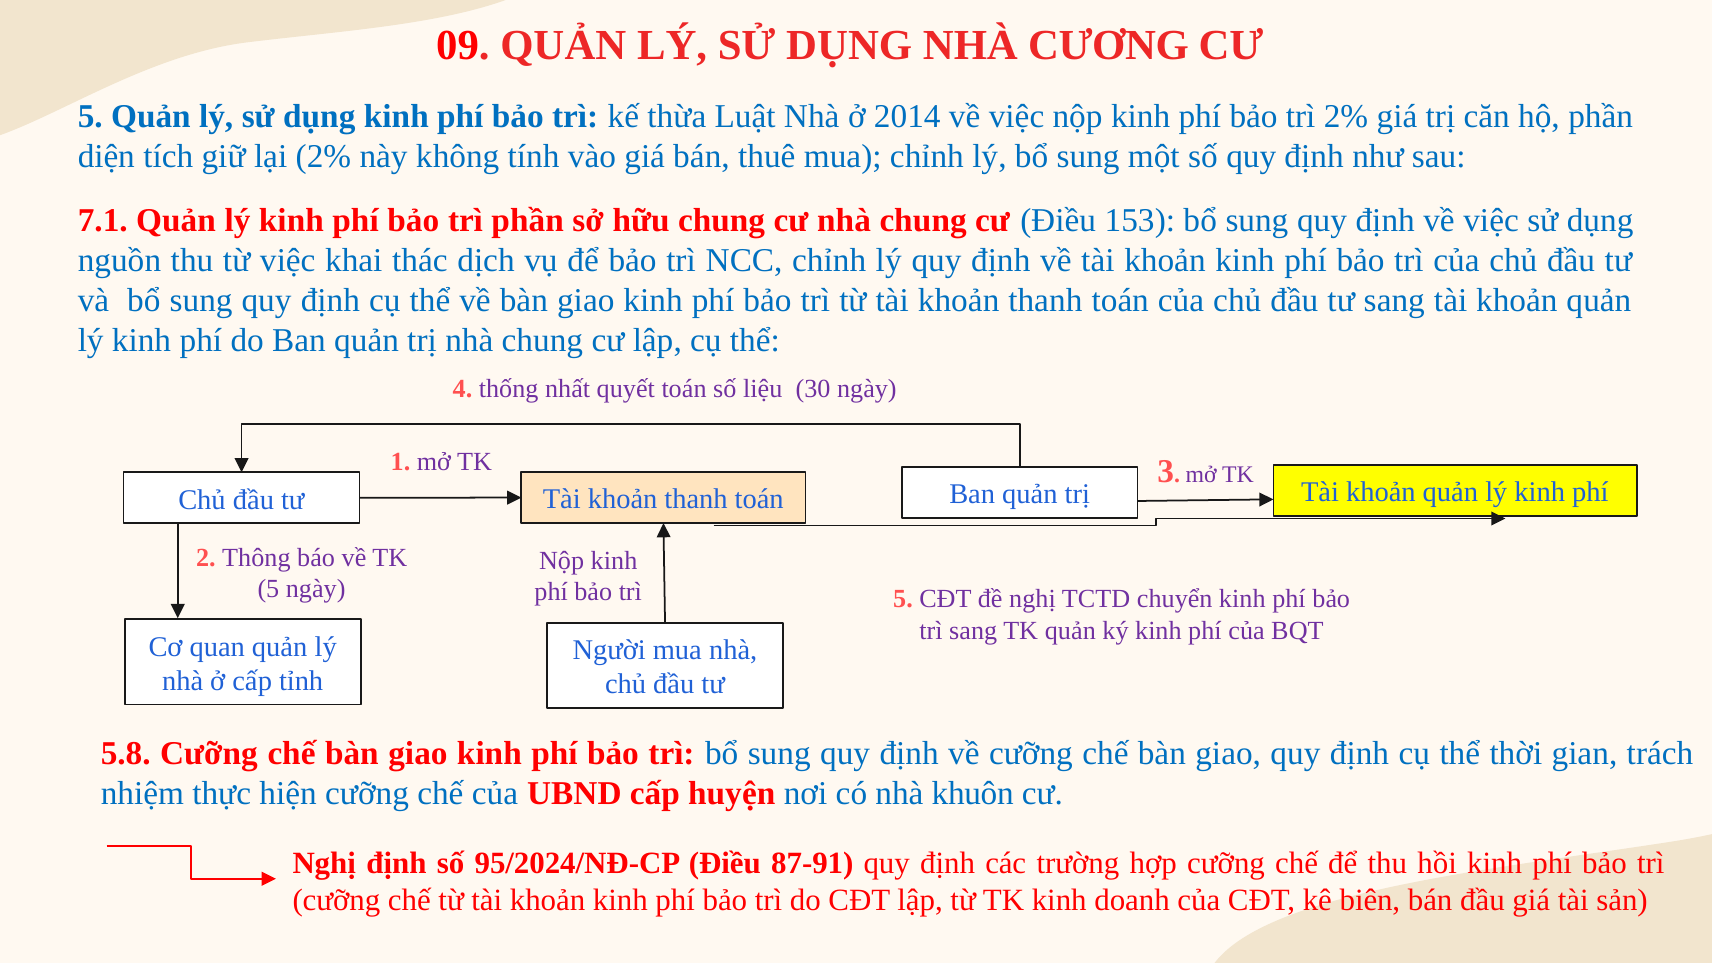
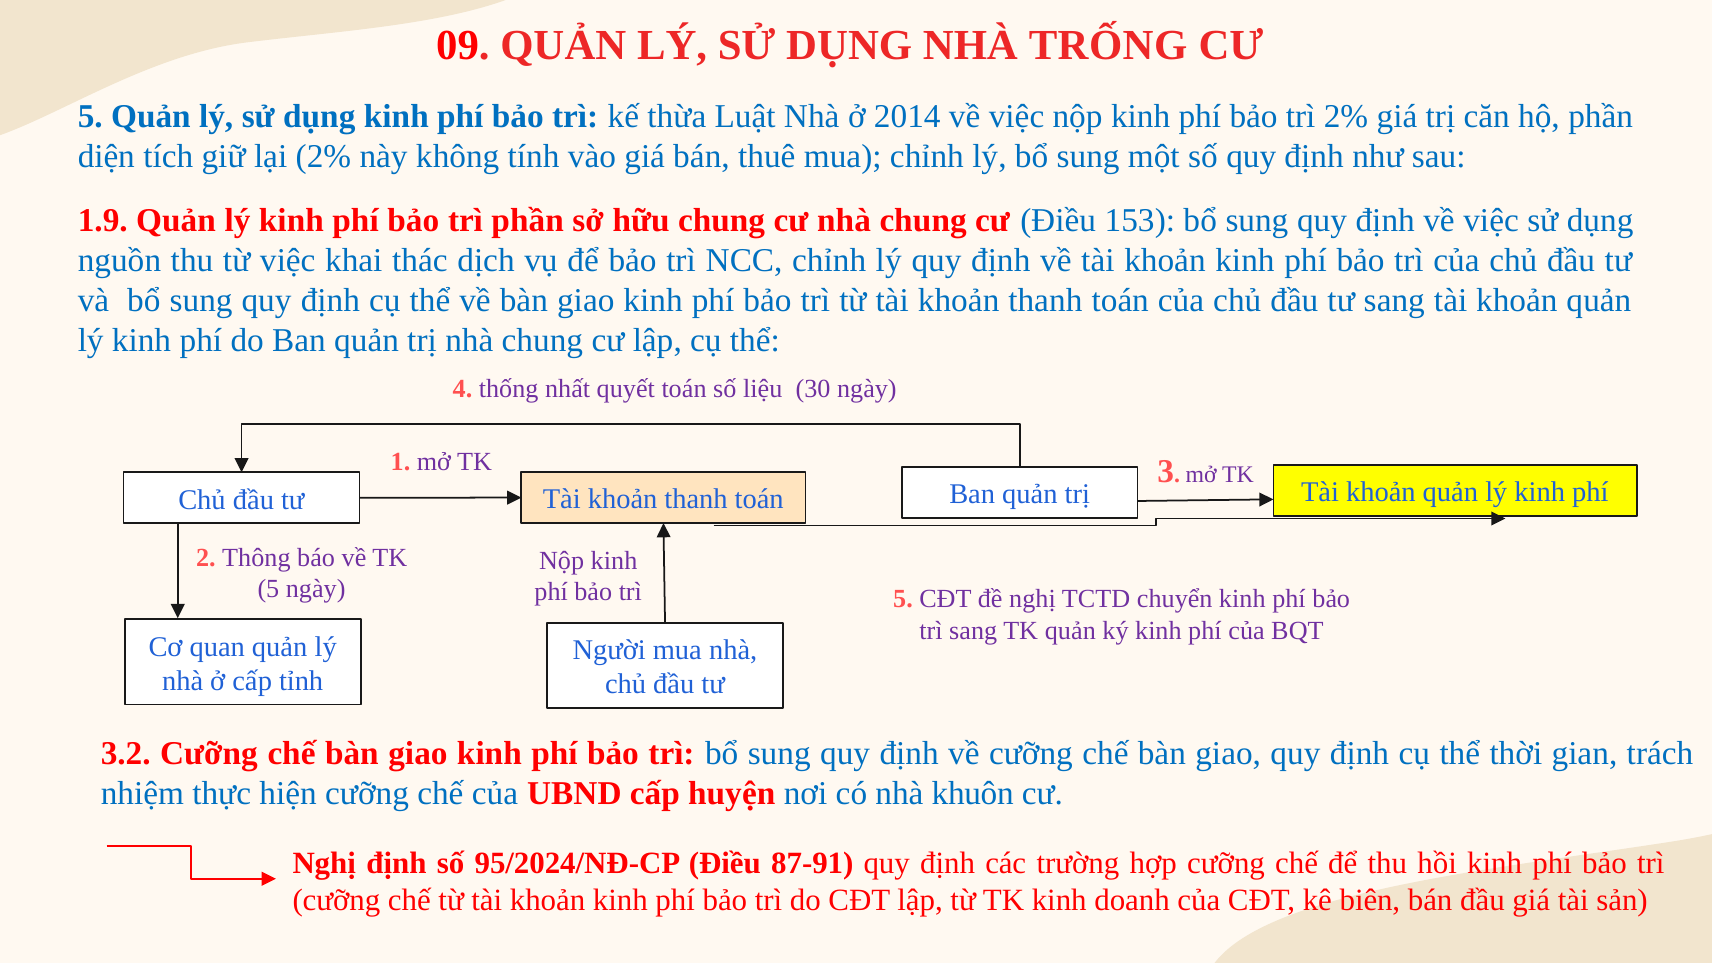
CƯƠNG: CƯƠNG -> TRỐNG
7.1: 7.1 -> 1.9
5.8: 5.8 -> 3.2
